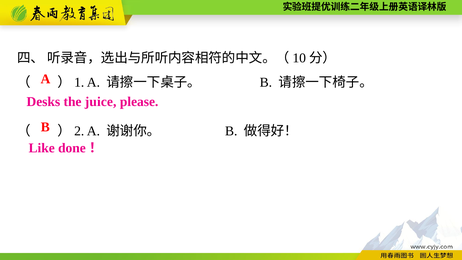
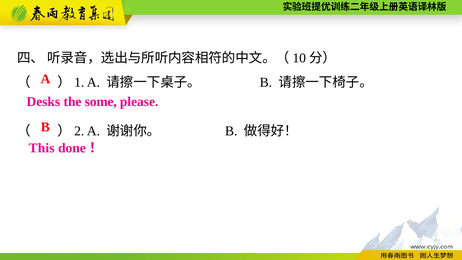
juice: juice -> some
Like: Like -> This
